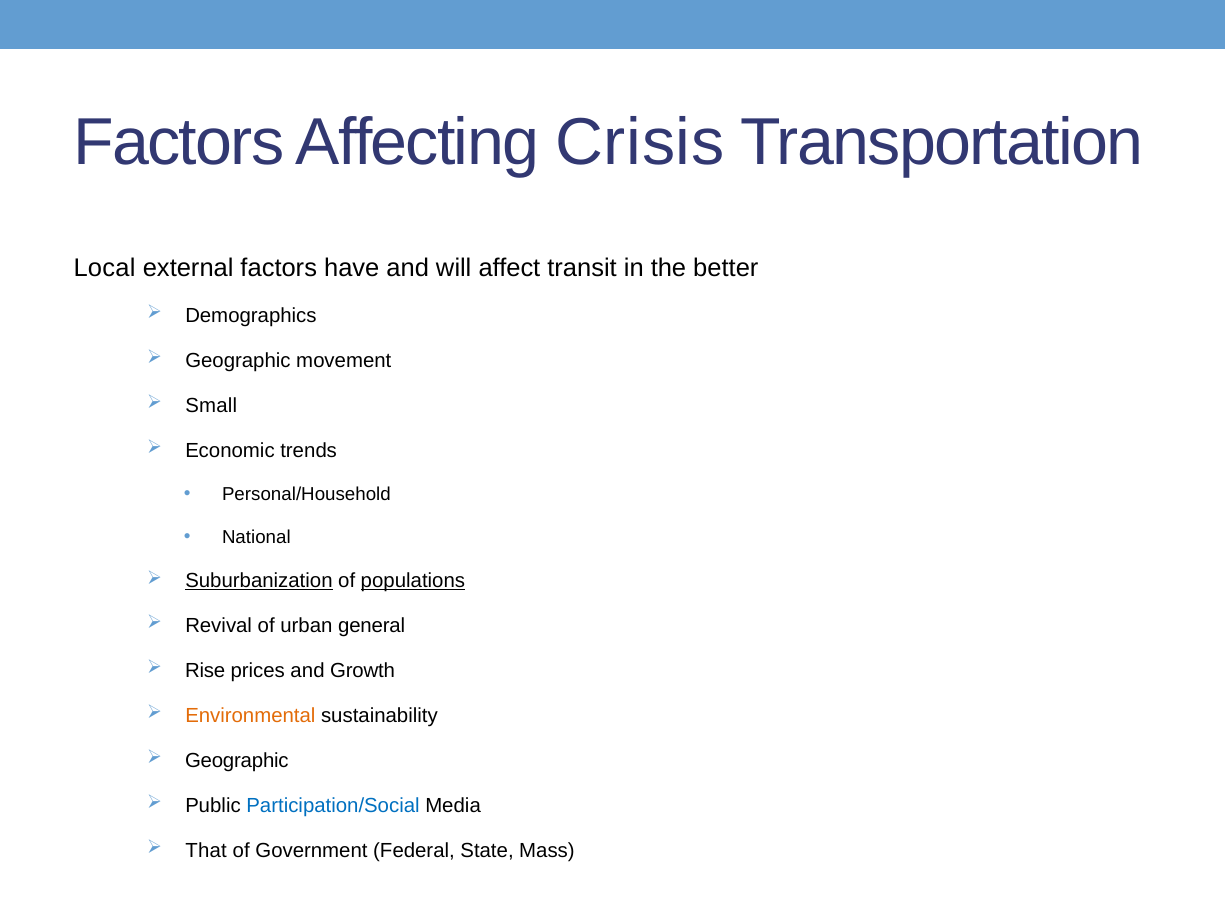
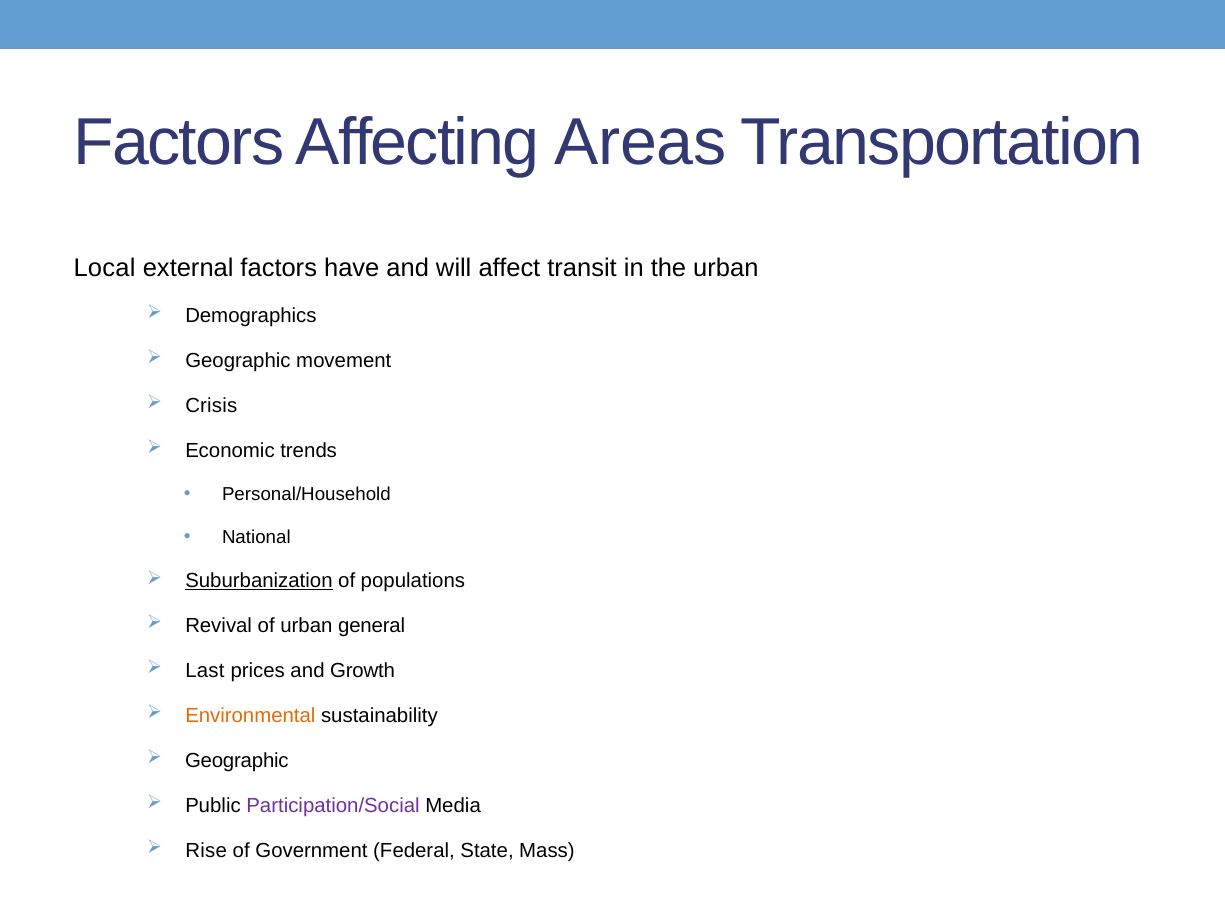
Crisis: Crisis -> Areas
the better: better -> urban
Small: Small -> Crisis
populations underline: present -> none
Rise: Rise -> Last
Participation/Social colour: blue -> purple
That: That -> Rise
